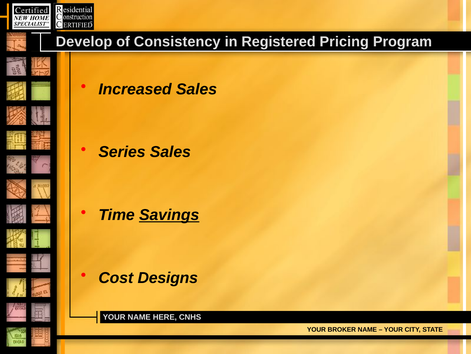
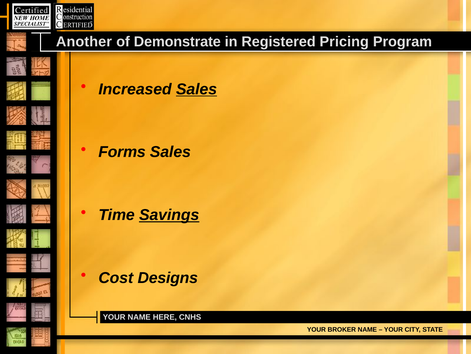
Develop: Develop -> Another
Consistency: Consistency -> Demonstrate
Sales at (197, 89) underline: none -> present
Series: Series -> Forms
